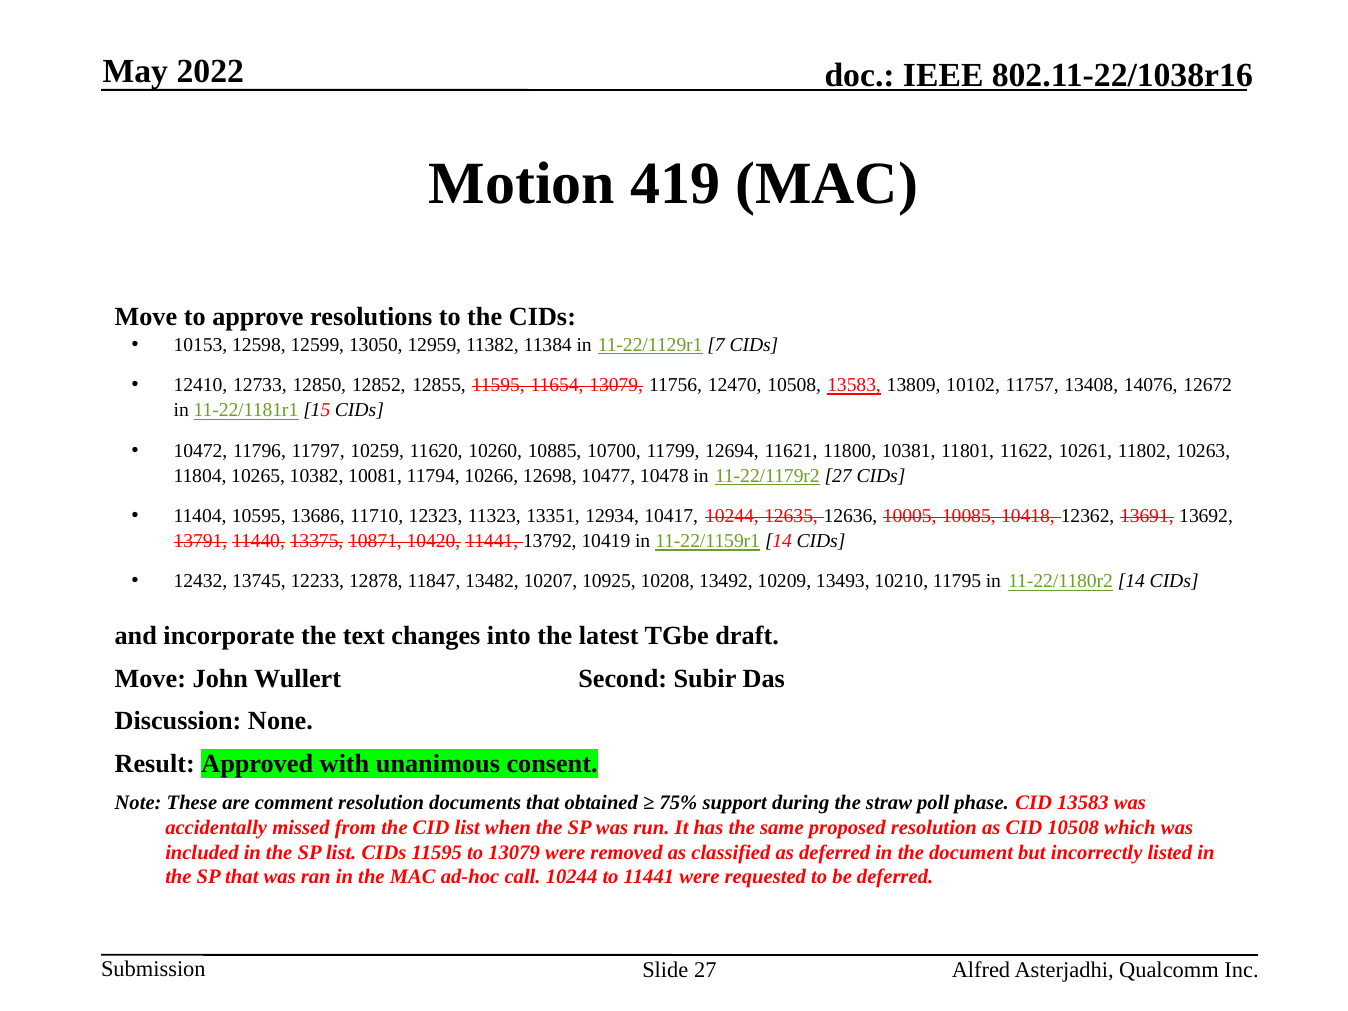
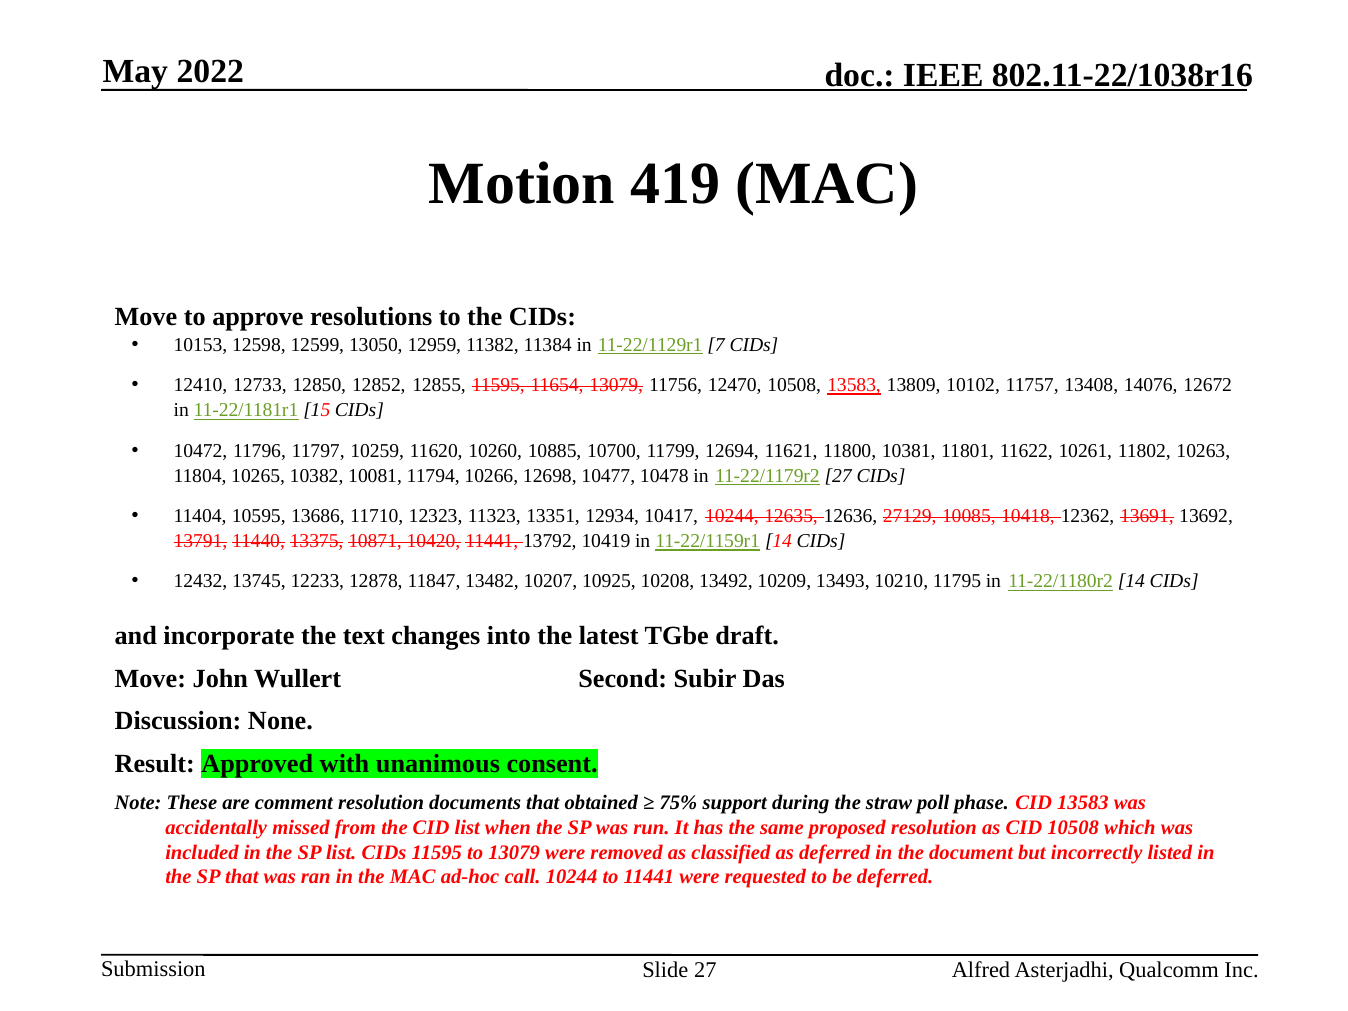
10005: 10005 -> 27129
